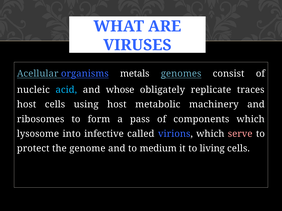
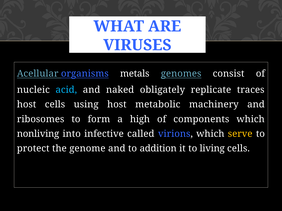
whose: whose -> naked
pass: pass -> high
lysosome: lysosome -> nonliving
serve colour: pink -> yellow
medium: medium -> addition
